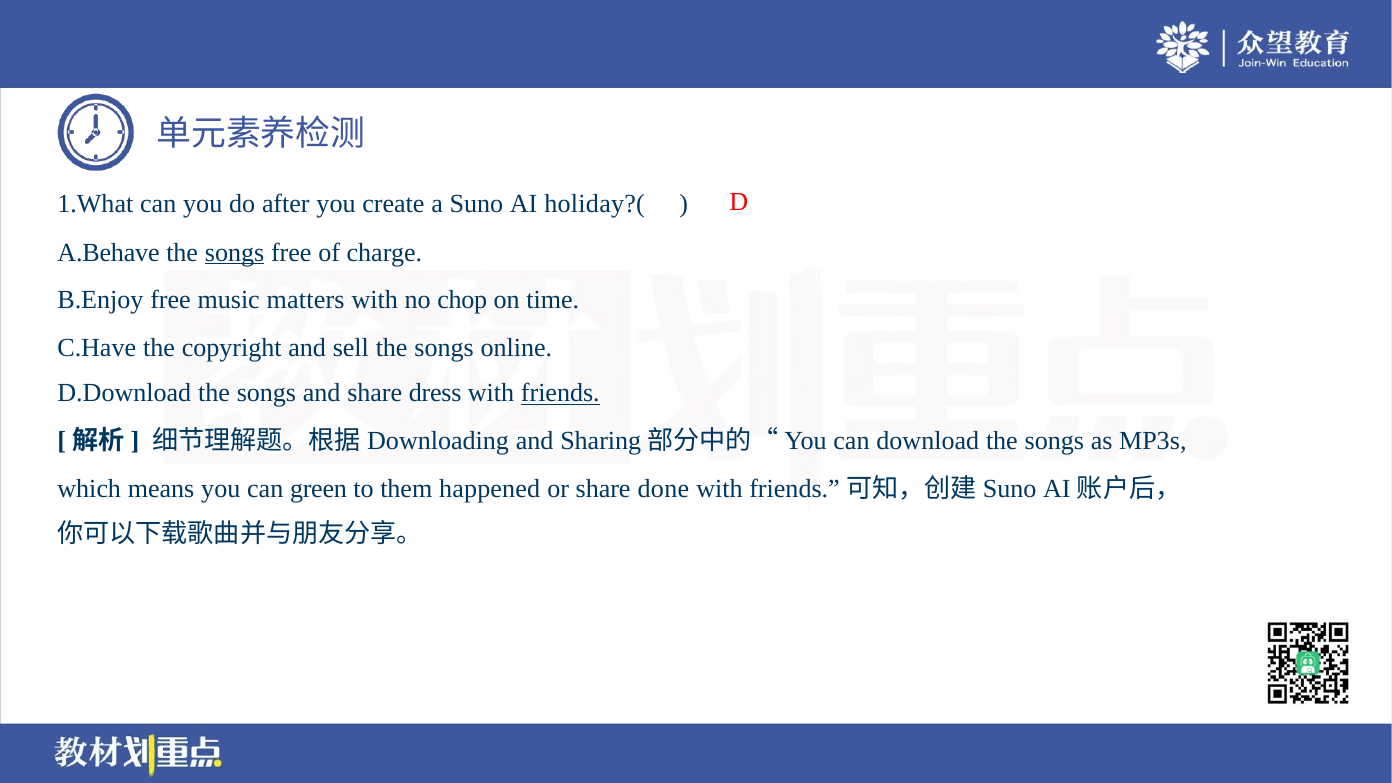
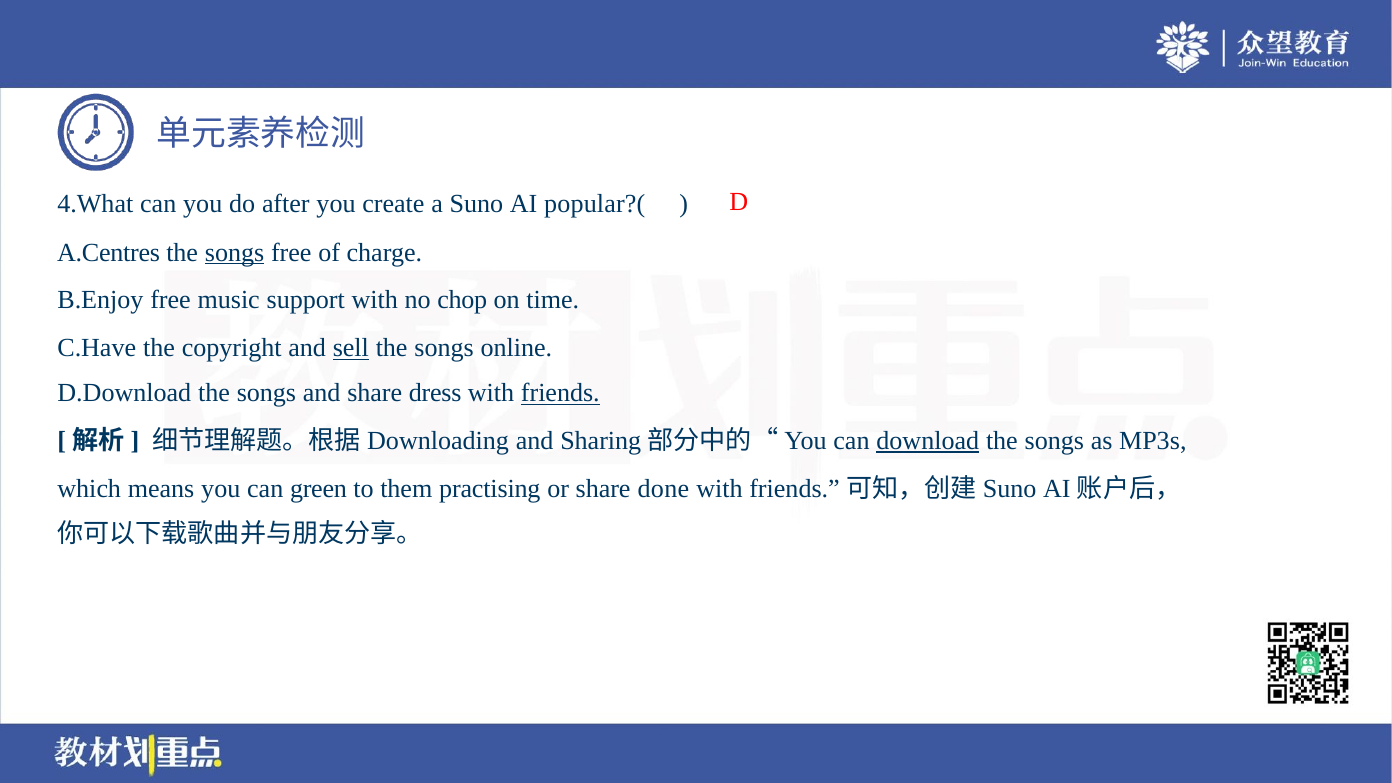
1.What: 1.What -> 4.What
holiday?(: holiday?( -> popular?(
A.Behave: A.Behave -> A.Centres
matters: matters -> support
sell underline: none -> present
download underline: none -> present
happened: happened -> practising
